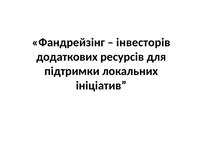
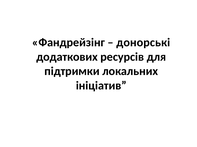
інвесторів: інвесторів -> донорські
